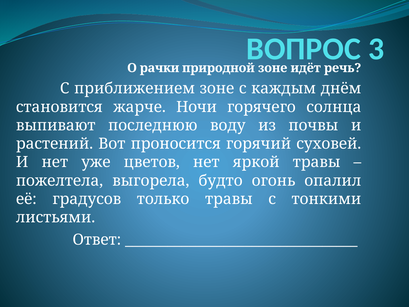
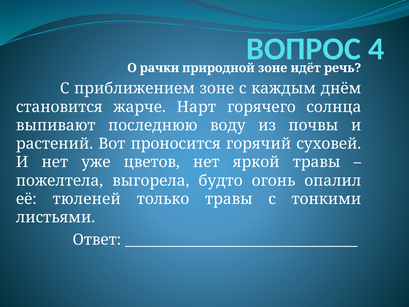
3: 3 -> 4
Ночи: Ночи -> Нарт
градусов: градусов -> тюленей
